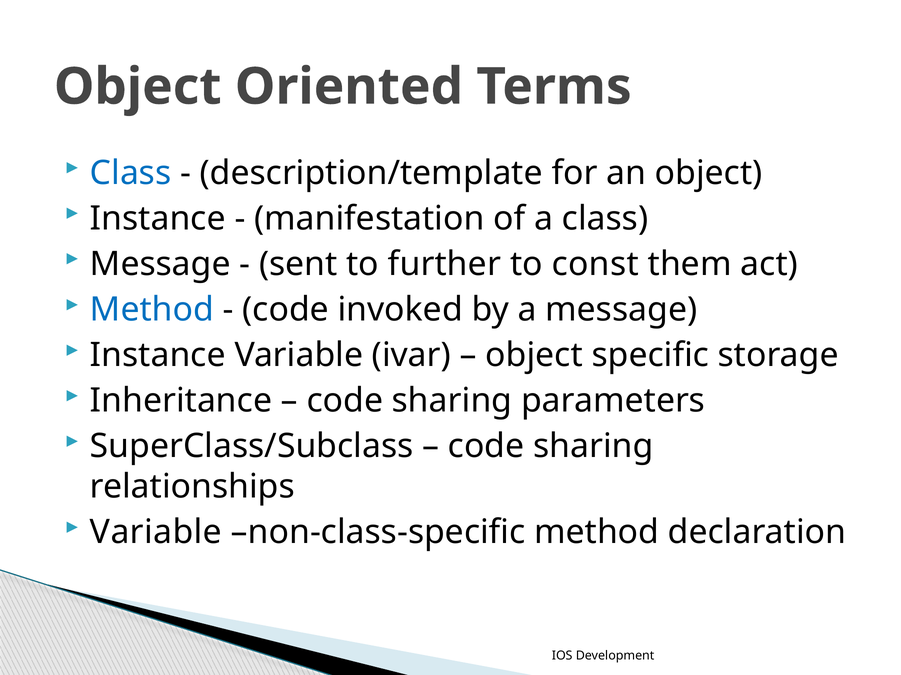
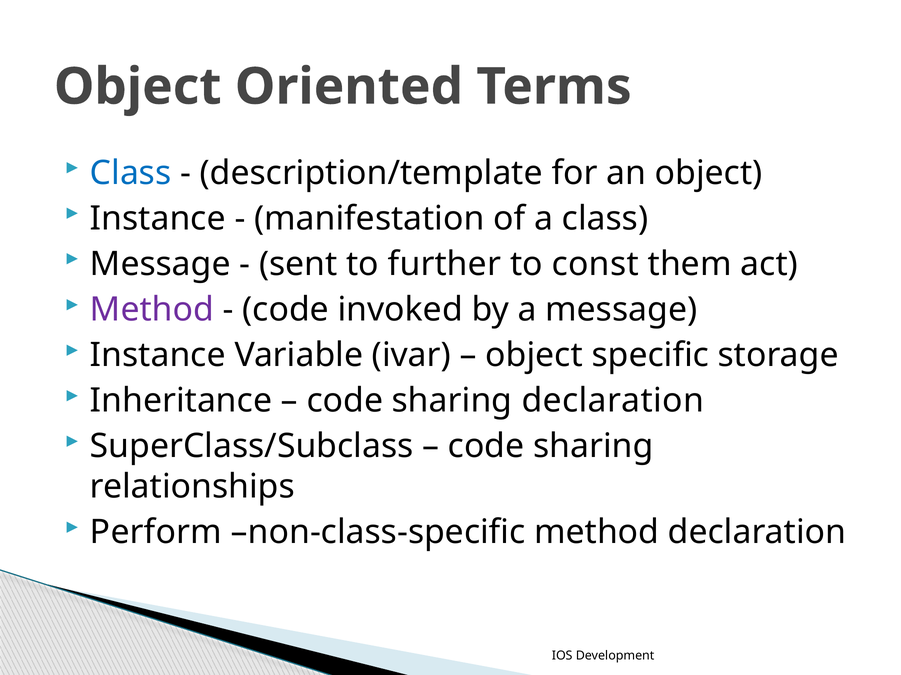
Method at (152, 310) colour: blue -> purple
sharing parameters: parameters -> declaration
Variable at (156, 533): Variable -> Perform
